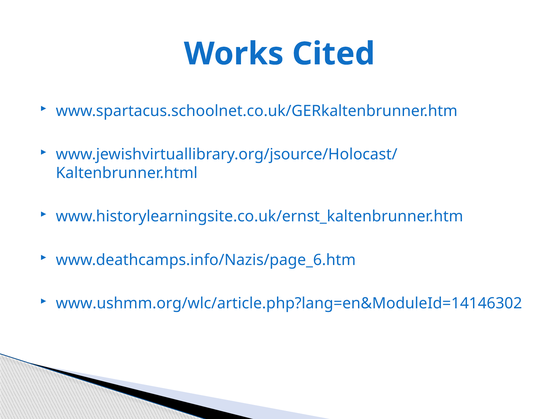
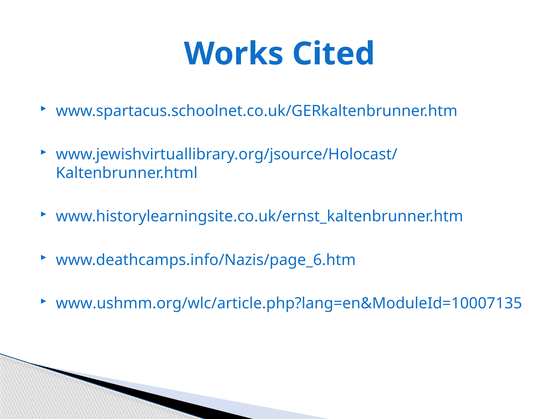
www.ushmm.org/wlc/article.php?lang=en&ModuleId=14146302: www.ushmm.org/wlc/article.php?lang=en&ModuleId=14146302 -> www.ushmm.org/wlc/article.php?lang=en&ModuleId=10007135
